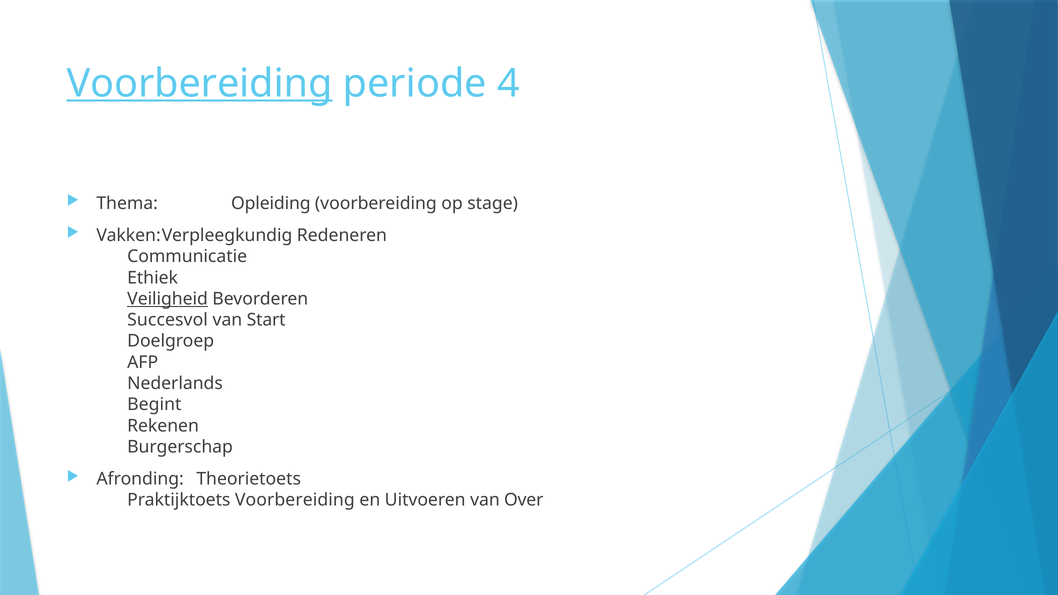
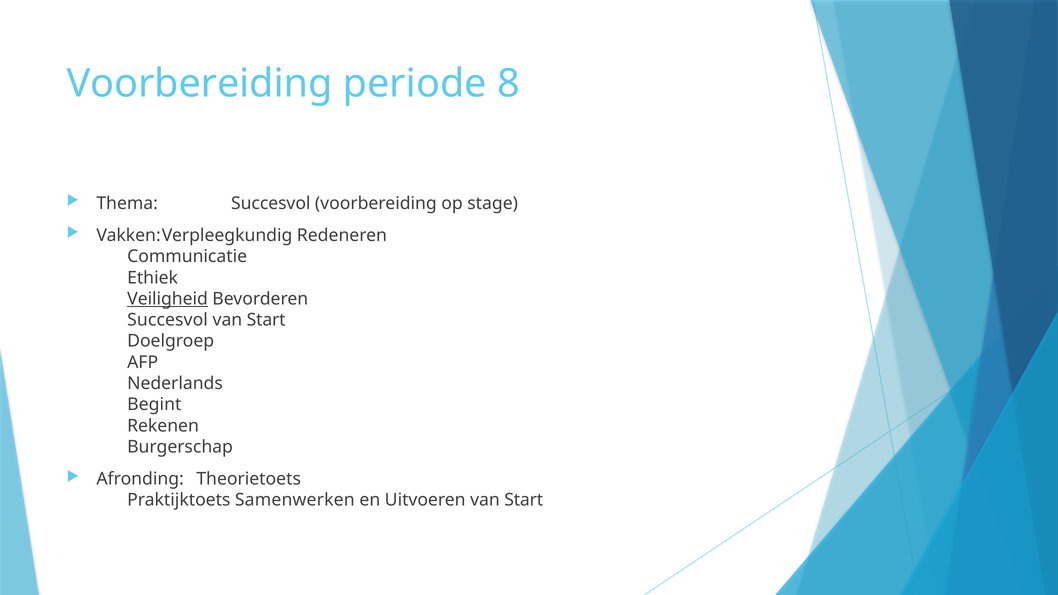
Voorbereiding at (200, 83) underline: present -> none
4: 4 -> 8
Thema Opleiding: Opleiding -> Succesvol
Praktijktoets Voorbereiding: Voorbereiding -> Samenwerken
Uitvoeren van Over: Over -> Start
